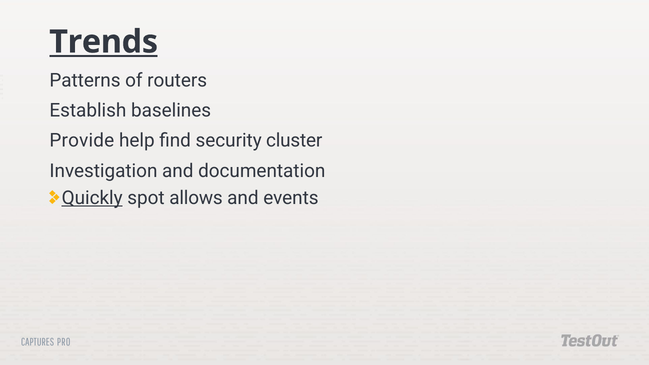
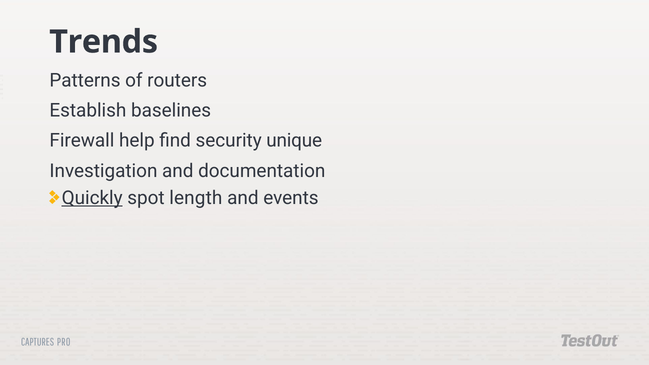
Trends underline: present -> none
Provide: Provide -> Firewall
cluster: cluster -> unique
allows: allows -> length
